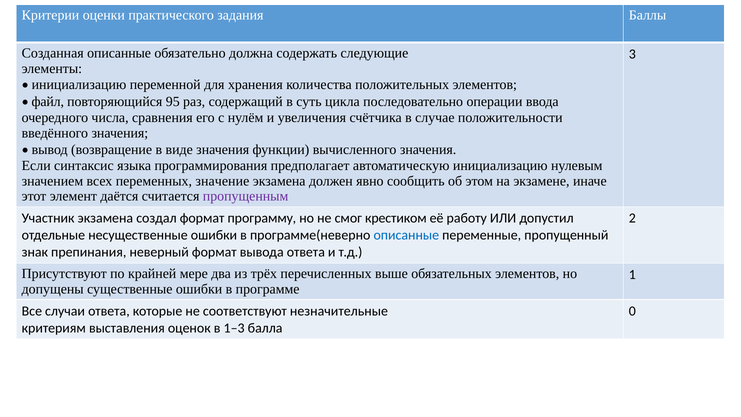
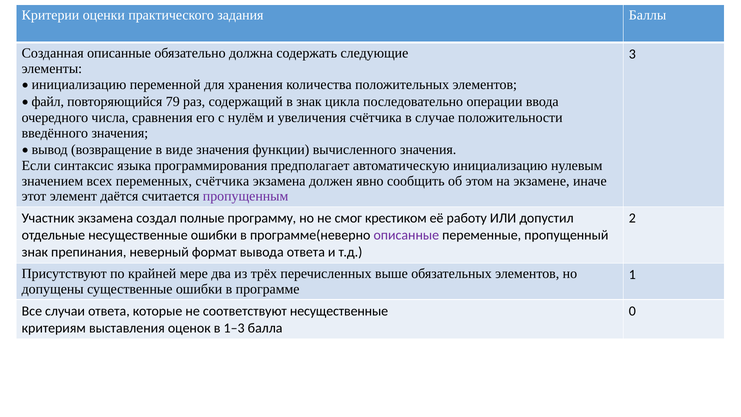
95: 95 -> 79
в суть: суть -> знак
переменных значение: значение -> счётчика
создал формат: формат -> полные
описанные at (406, 235) colour: blue -> purple
соответствуют незначительные: незначительные -> несущественные
